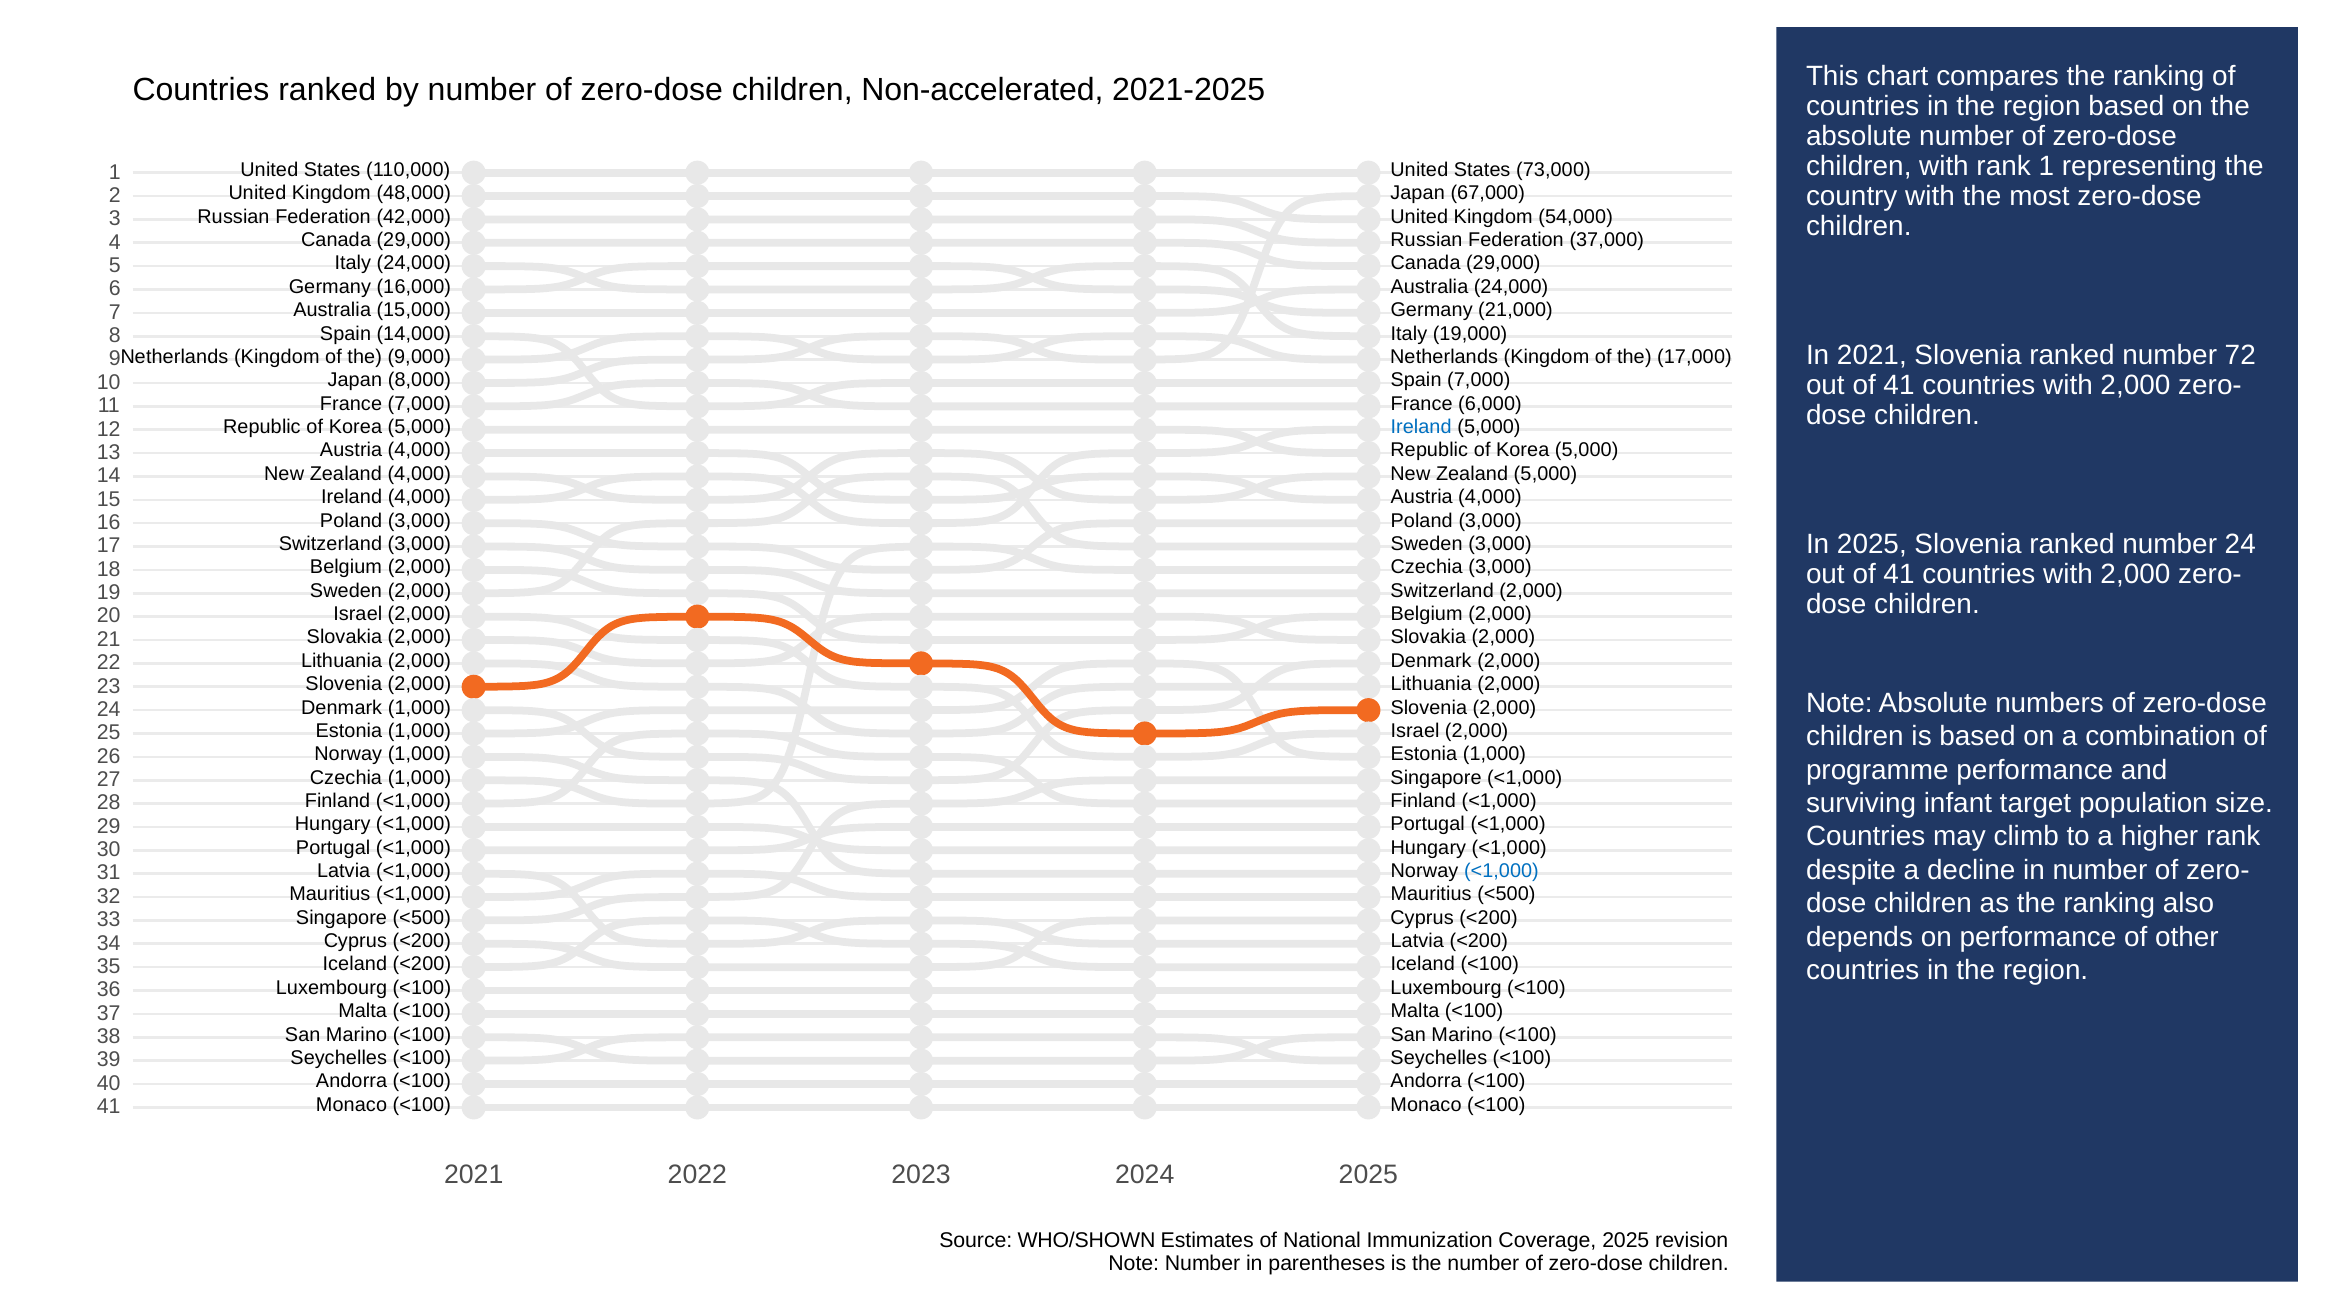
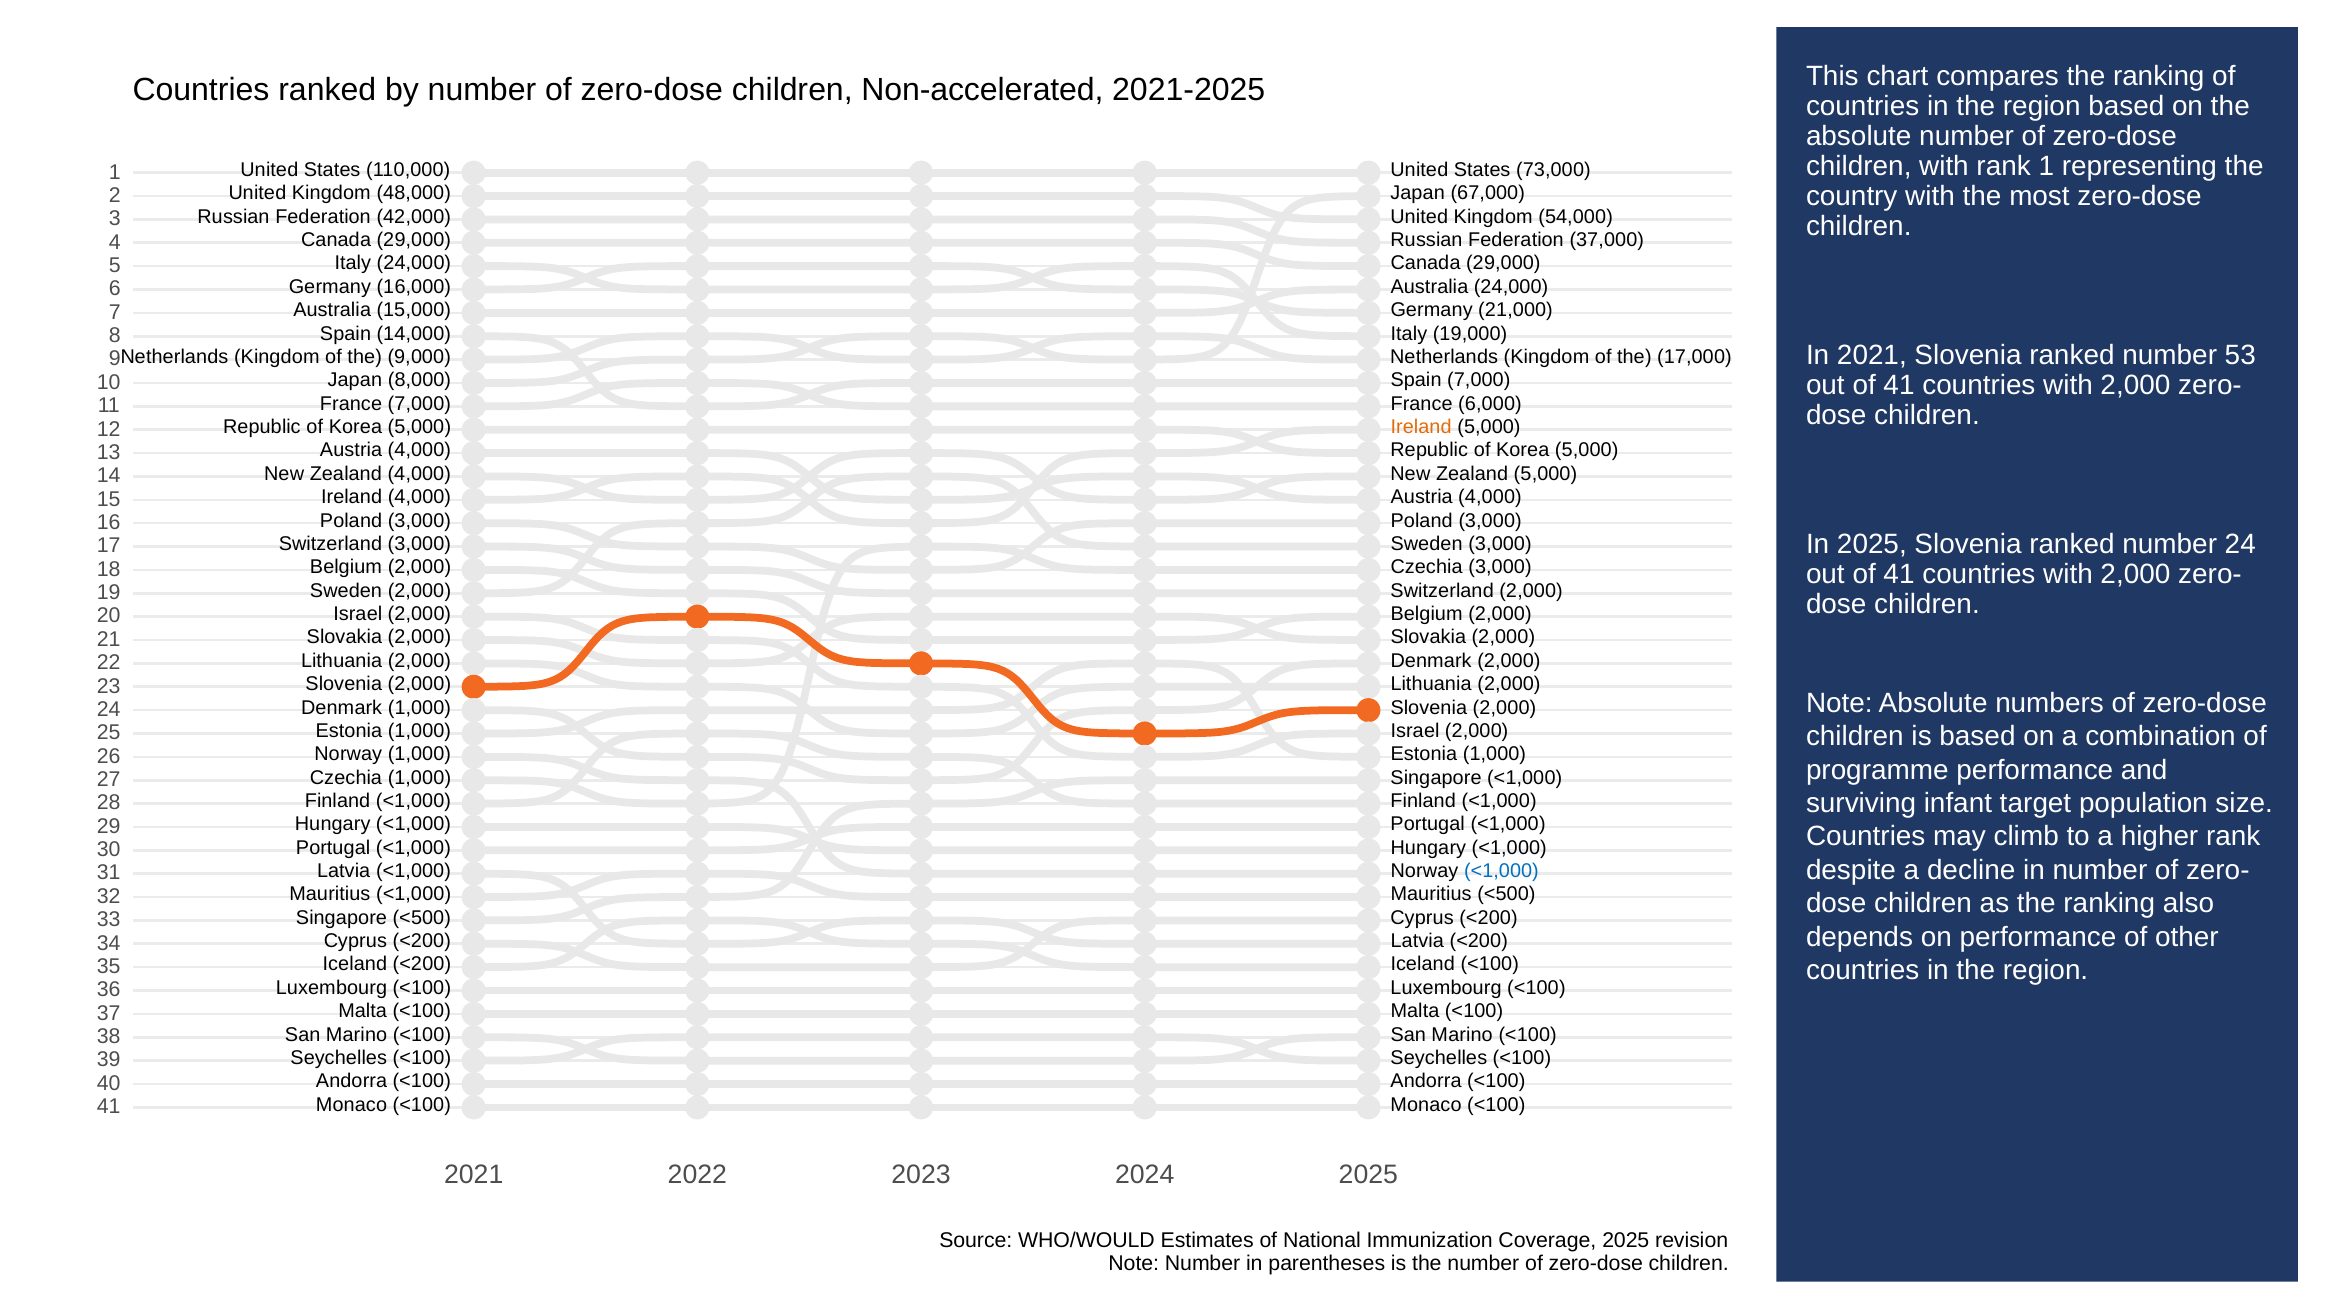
72: 72 -> 53
Ireland at (1421, 427) colour: blue -> orange
WHO/SHOWN: WHO/SHOWN -> WHO/WOULD
